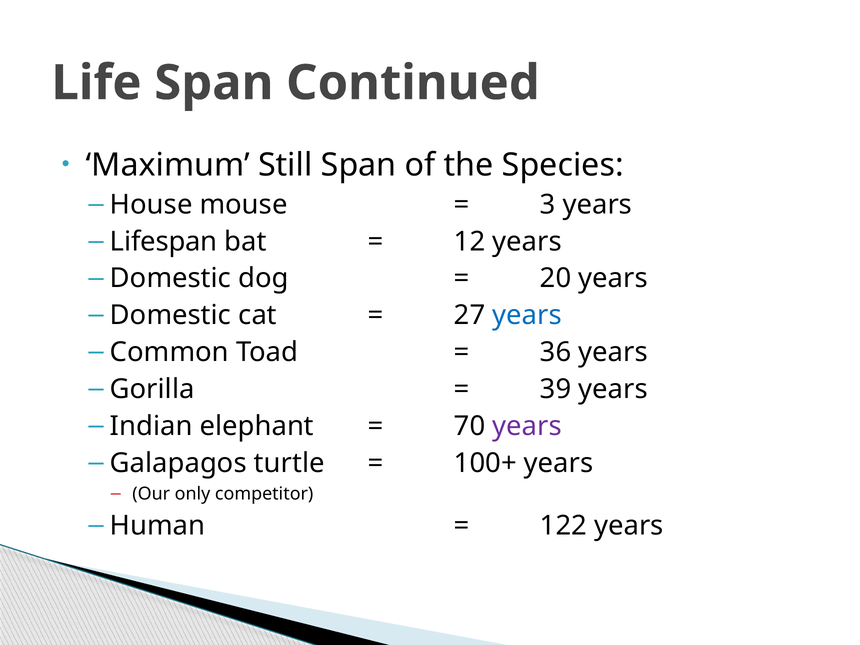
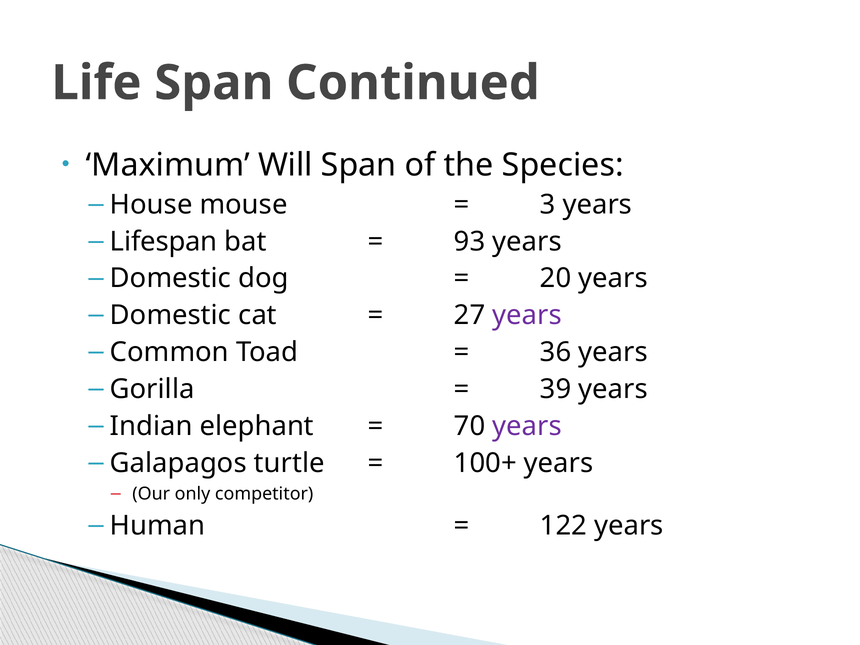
Still: Still -> Will
12: 12 -> 93
years at (527, 315) colour: blue -> purple
